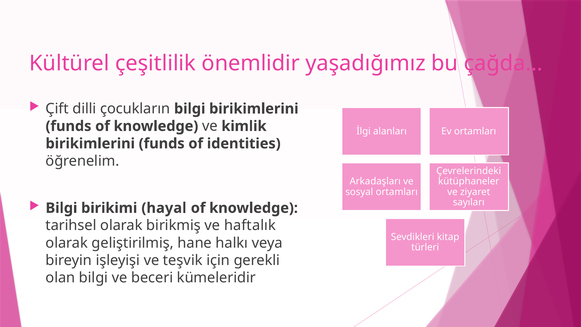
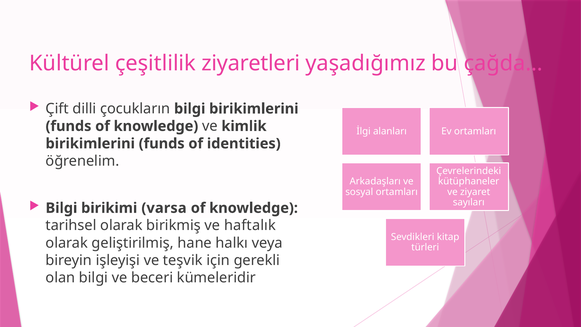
önemlidir: önemlidir -> ziyaretleri
hayal: hayal -> varsa
